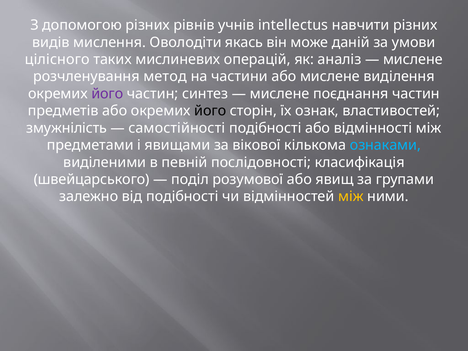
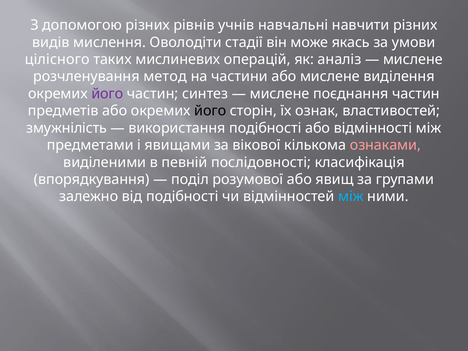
intellectus: intellectus -> навчальні
якась: якась -> стадії
даній: даній -> якась
самостійності: самостійності -> використання
ознаками colour: light blue -> pink
швейцарського: швейцарського -> впорядкування
між at (351, 197) colour: yellow -> light blue
